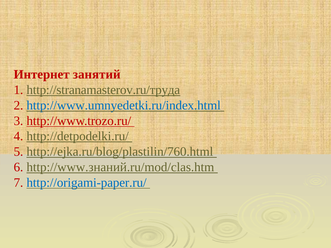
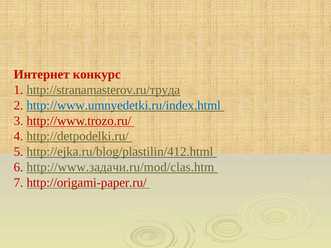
занятий: занятий -> конкурс
http://ejka.ru/blog/plastilin/760.html: http://ejka.ru/blog/plastilin/760.html -> http://ejka.ru/blog/plastilin/412.html
http://www.знаний.ru/mod/clas.htm: http://www.знаний.ru/mod/clas.htm -> http://www.задачи.ru/mod/clas.htm
http://origami-paper.ru/ colour: blue -> red
